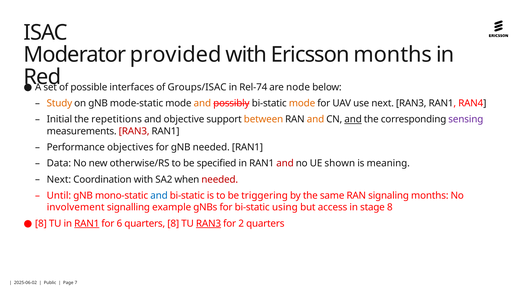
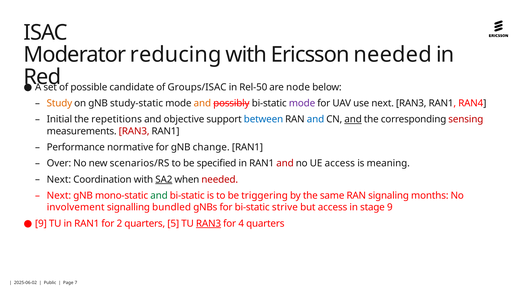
provided: provided -> reducing
Ericsson months: months -> needed
interfaces: interfaces -> candidate
Rel-74: Rel-74 -> Rel-50
mode-static: mode-static -> study-static
mode at (302, 103) colour: orange -> purple
between colour: orange -> blue
and at (316, 119) colour: orange -> blue
sensing colour: purple -> red
objectives: objectives -> normative
gNB needed: needed -> change
Data: Data -> Over
otherwise/RS: otherwise/RS -> scenarios/RS
UE shown: shown -> access
SA2 underline: none -> present
Until at (59, 196): Until -> Next
and at (159, 196) colour: blue -> green
example: example -> bundled
using: using -> strive
stage 8: 8 -> 9
8 at (41, 224): 8 -> 9
RAN1 at (87, 224) underline: present -> none
6: 6 -> 2
quarters 8: 8 -> 5
2: 2 -> 4
